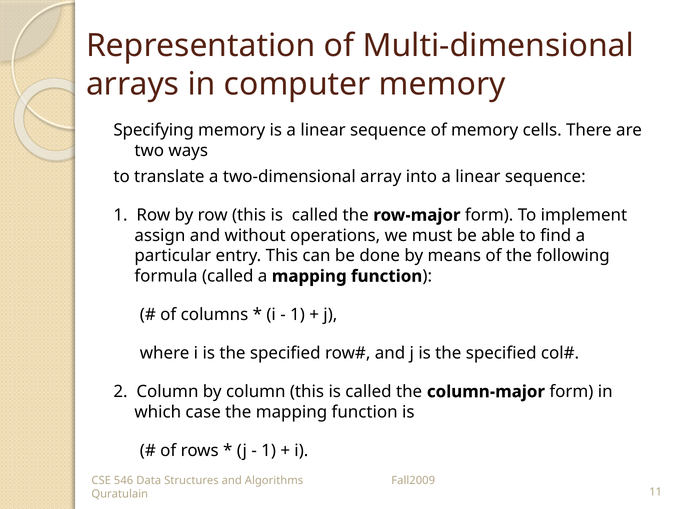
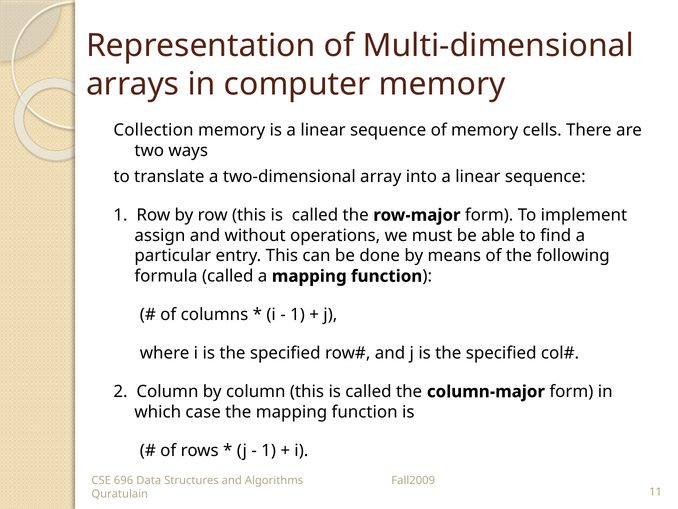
Specifying: Specifying -> Collection
546: 546 -> 696
